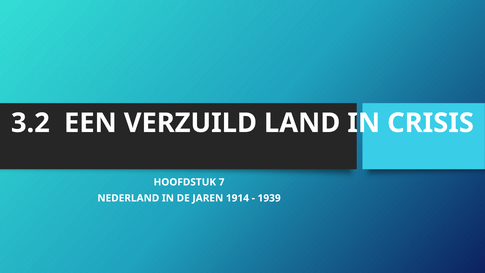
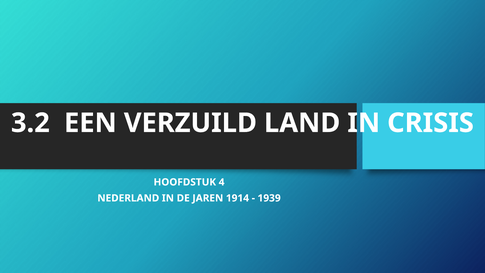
7: 7 -> 4
